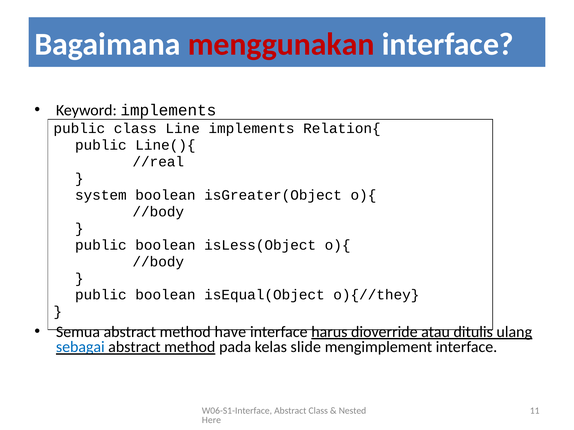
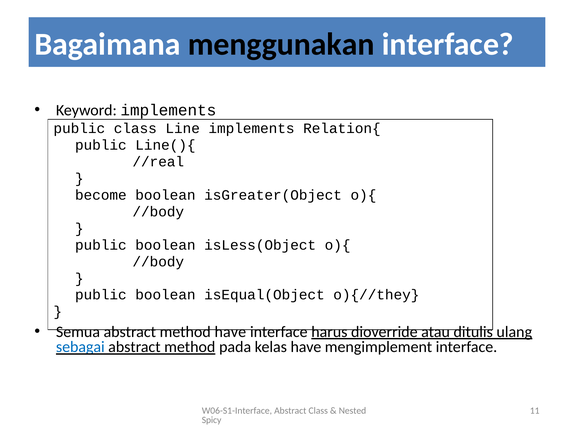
menggunakan colour: red -> black
system: system -> become
kelas slide: slide -> have
Here: Here -> Spicy
